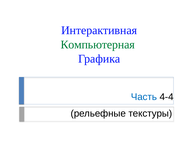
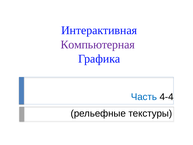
Компьютерная colour: green -> purple
